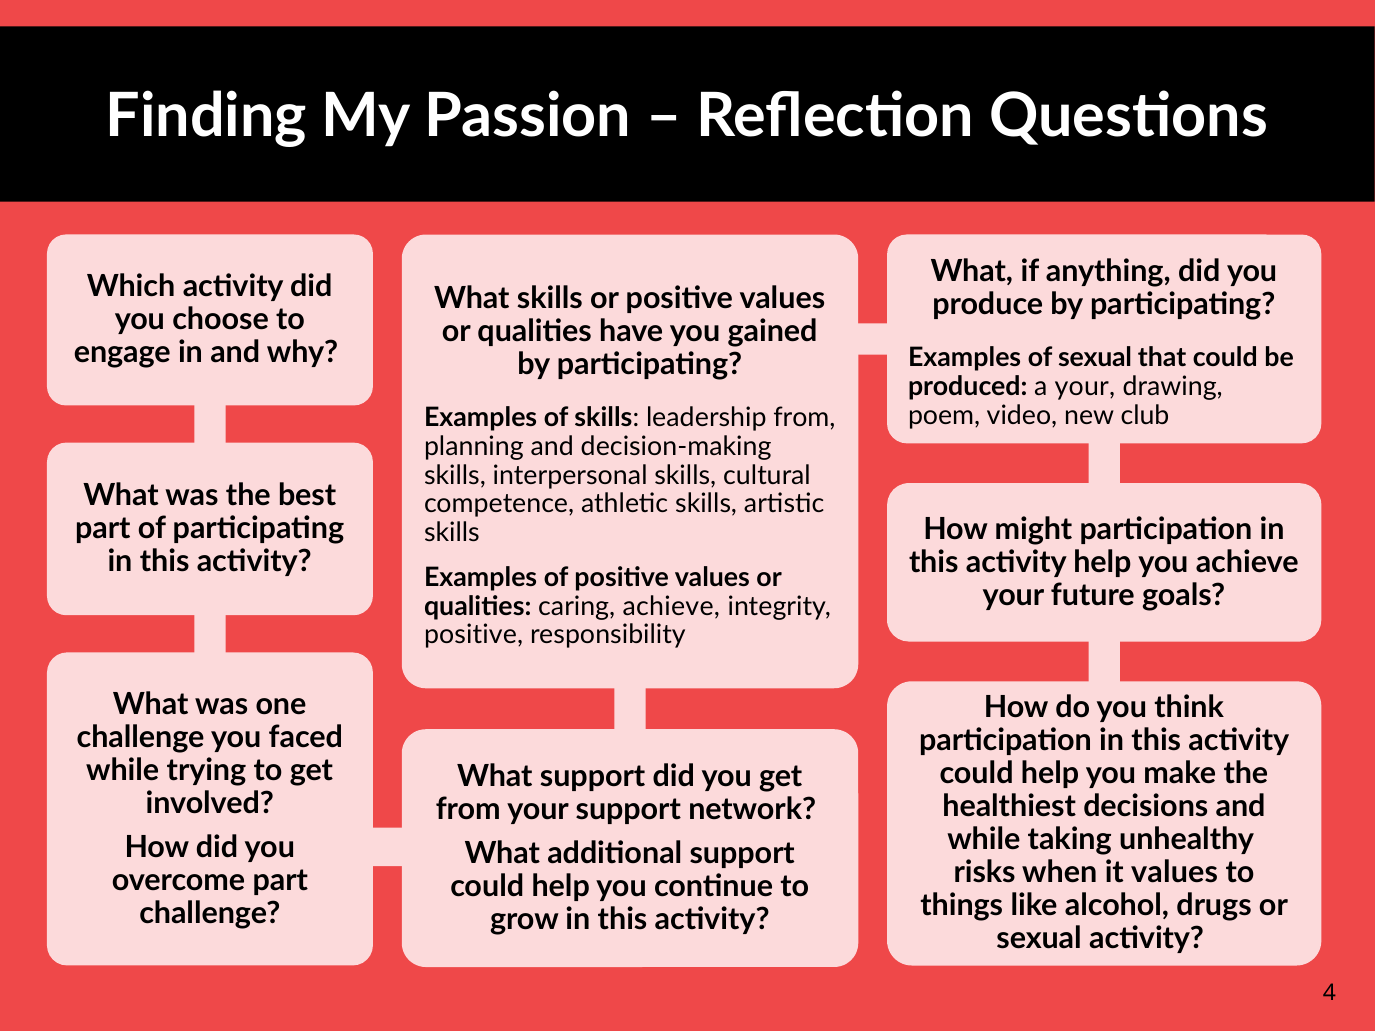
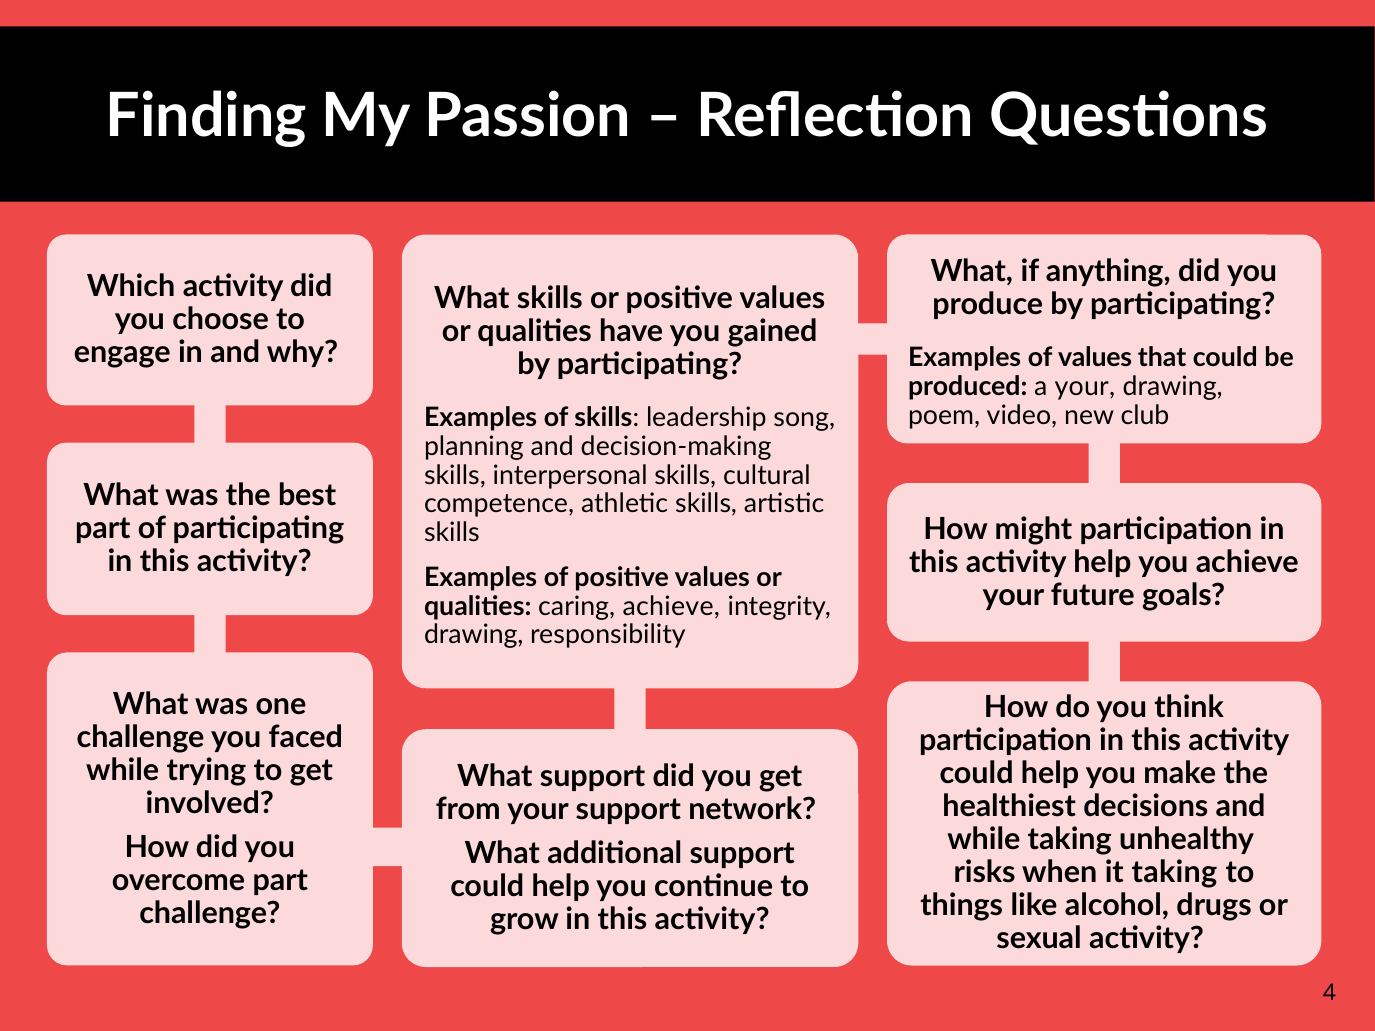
of sexual: sexual -> values
leadership from: from -> song
positive at (474, 635): positive -> drawing
it values: values -> taking
